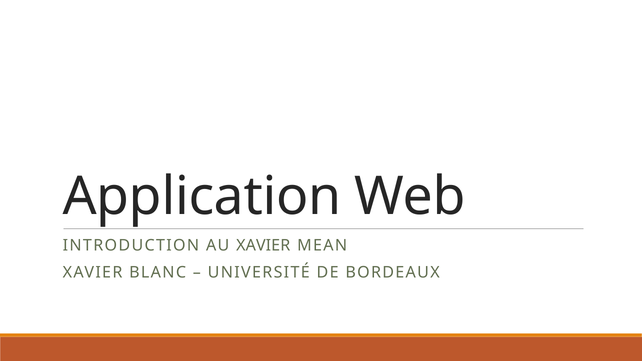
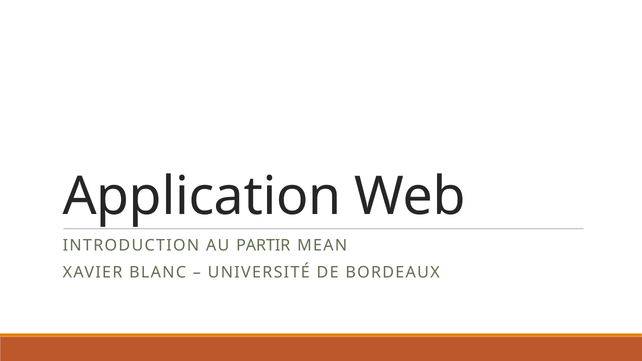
AU XAVIER: XAVIER -> PARTIR
